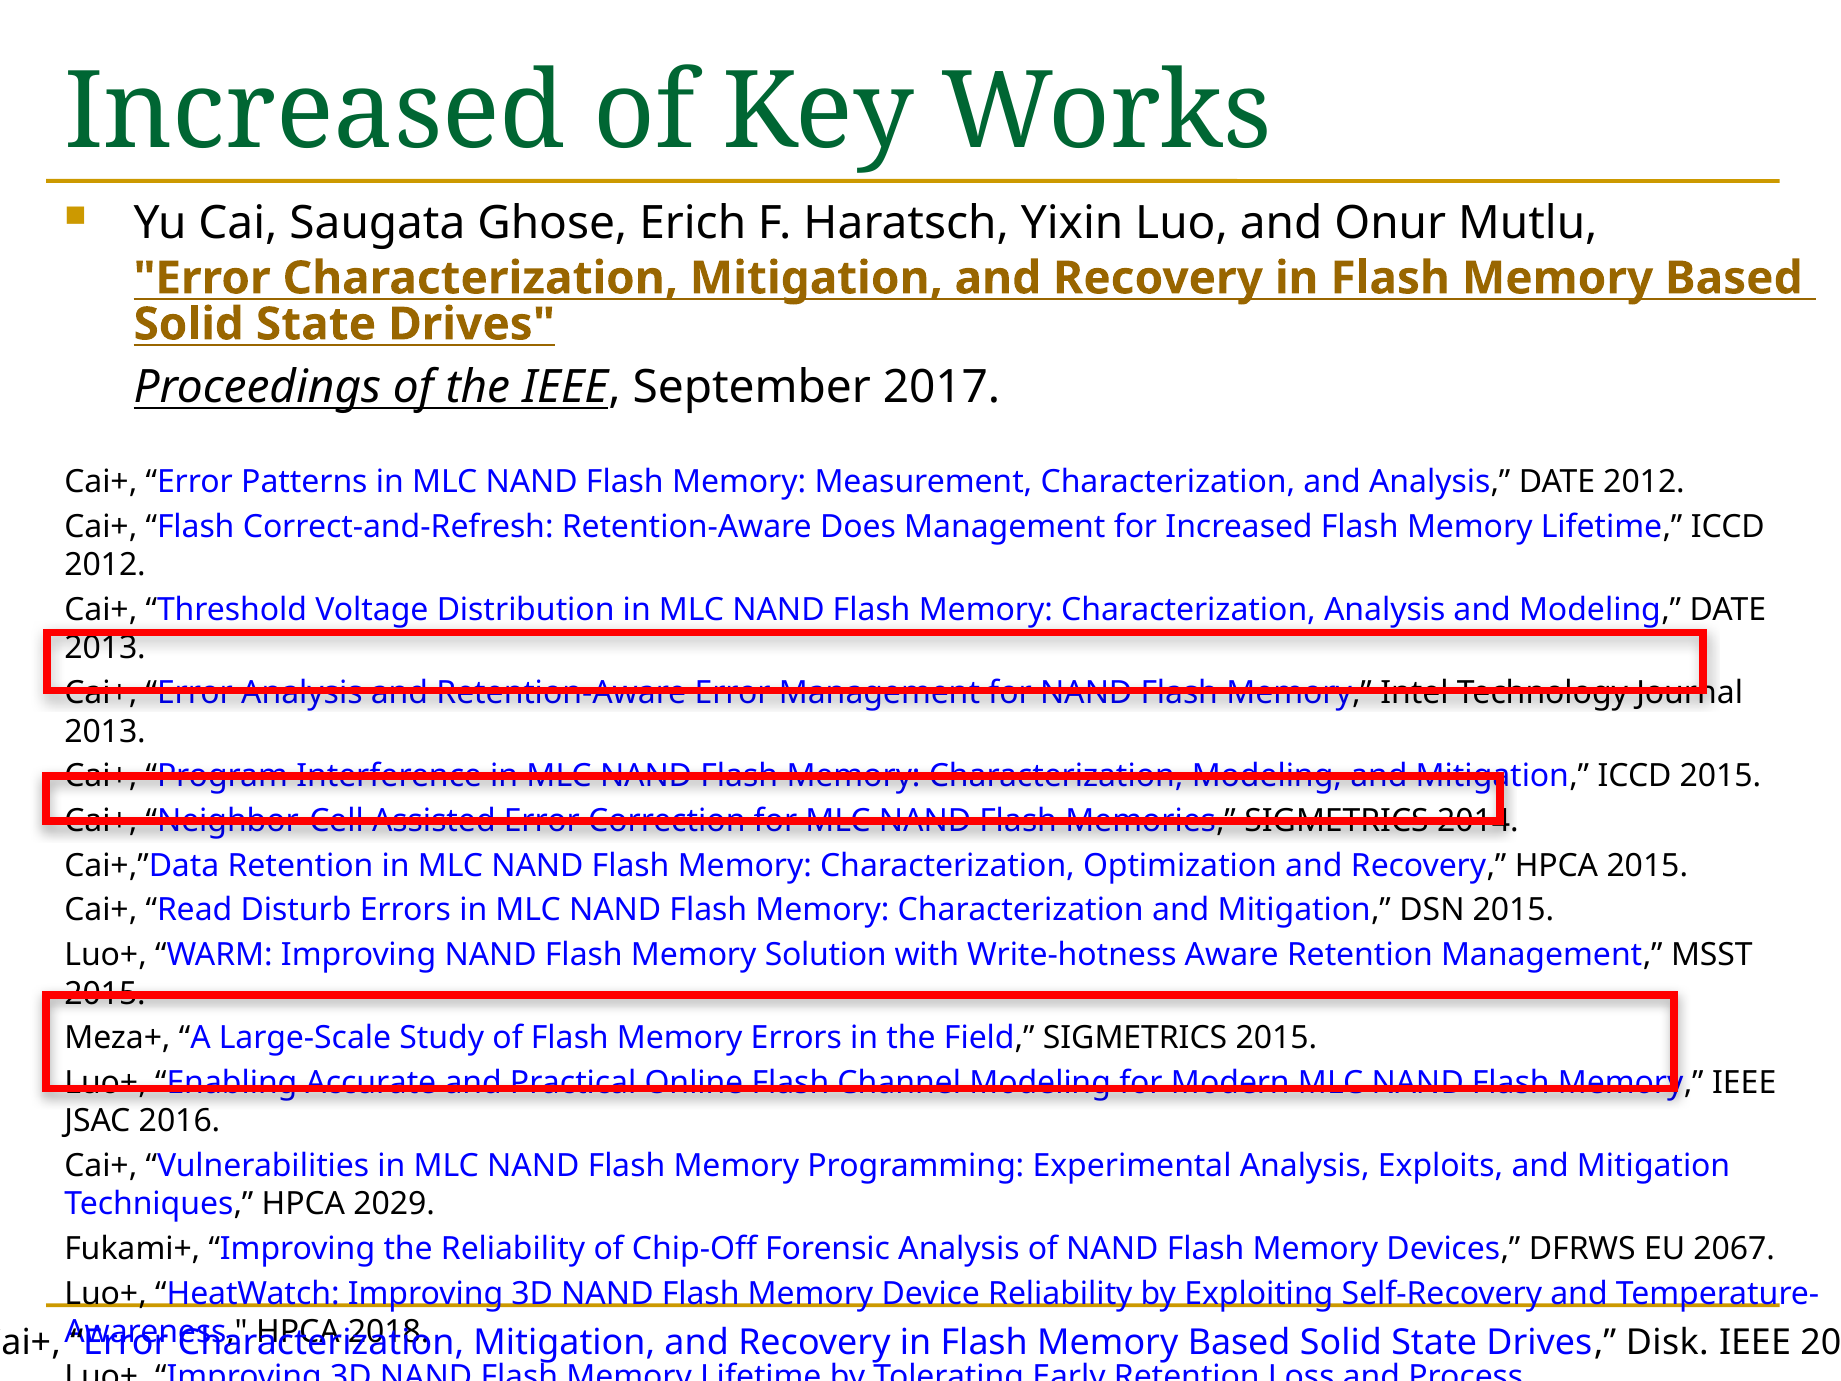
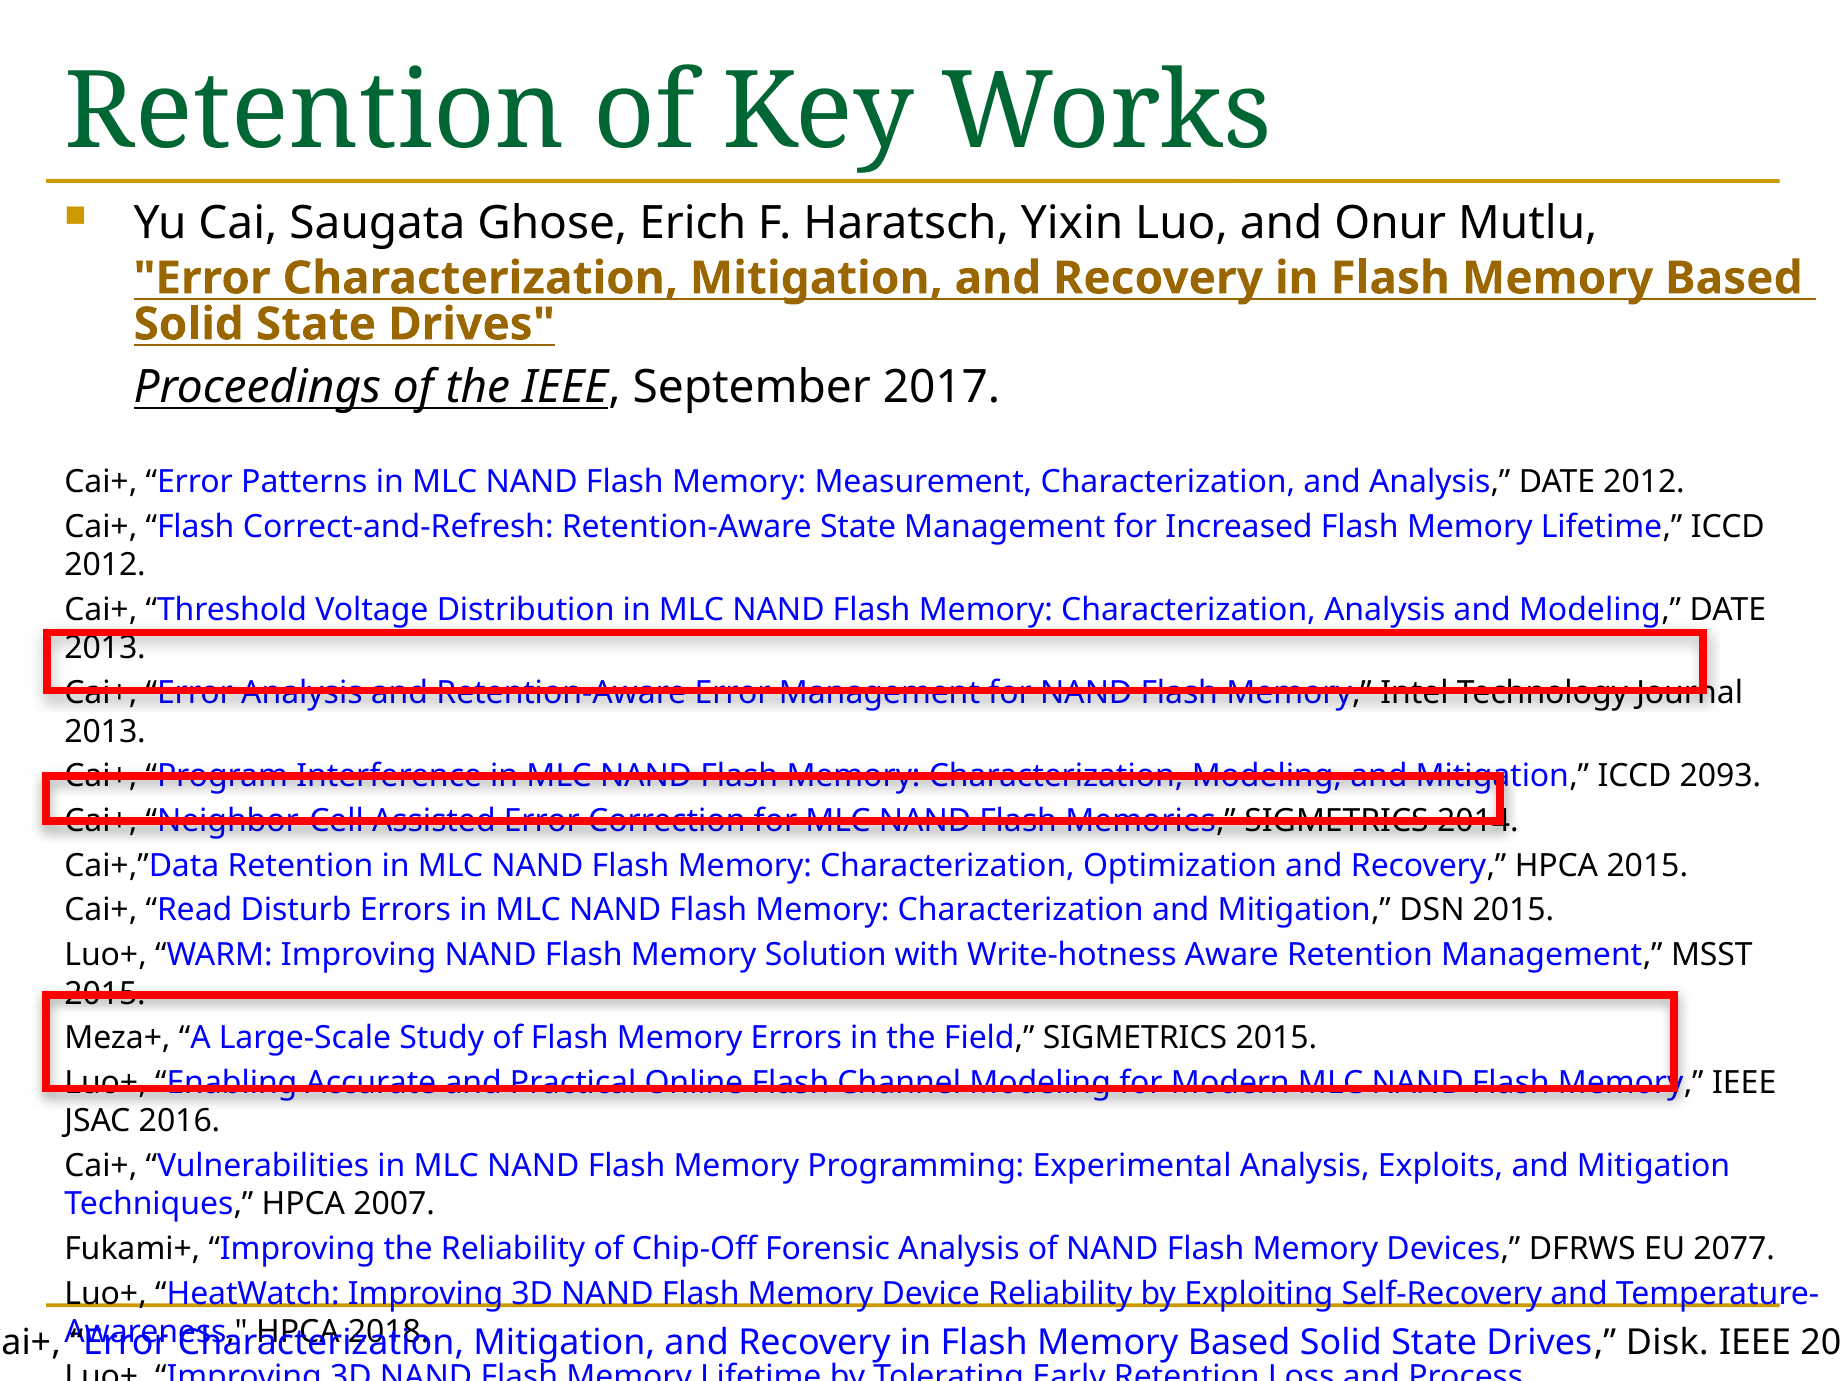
Increased at (315, 112): Increased -> Retention
Retention-Aware Does: Does -> State
ICCD 2015: 2015 -> 2093
2029: 2029 -> 2007
2067: 2067 -> 2077
